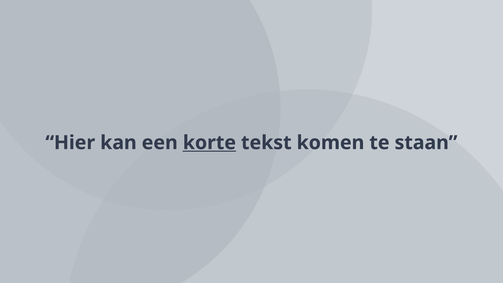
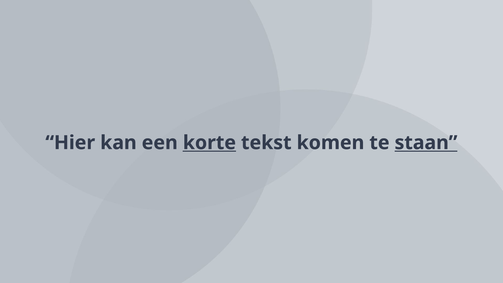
staan underline: none -> present
